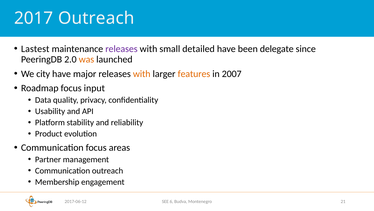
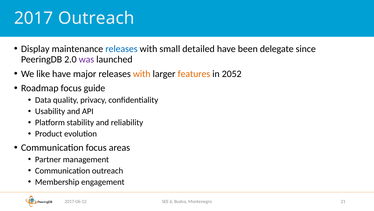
Lastest: Lastest -> Display
releases at (121, 49) colour: purple -> blue
was colour: orange -> purple
city: city -> like
2007: 2007 -> 2052
input: input -> guide
